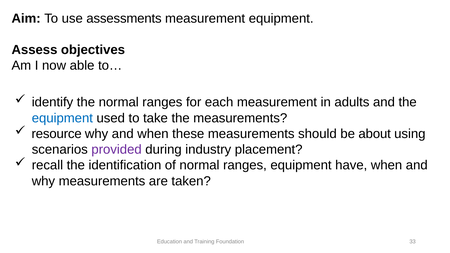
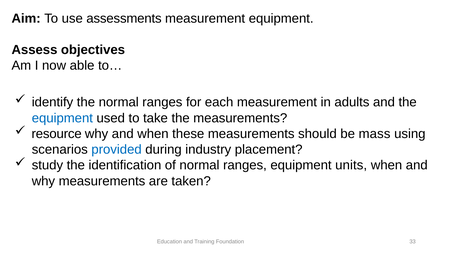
about: about -> mass
provided colour: purple -> blue
recall: recall -> study
have: have -> units
